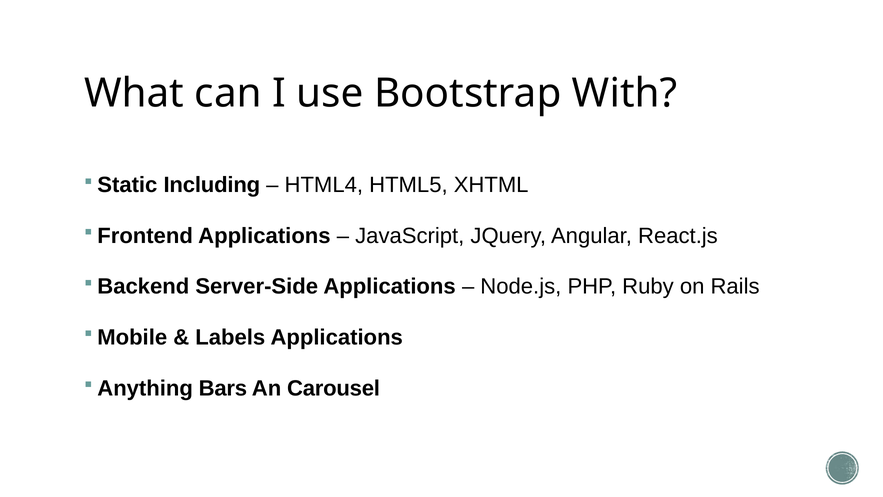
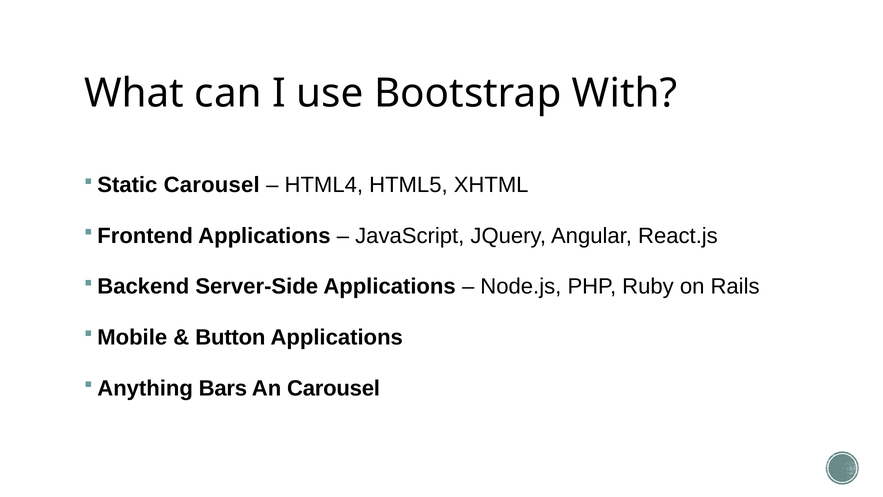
Including at (212, 185): Including -> Carousel
Labels: Labels -> Button
